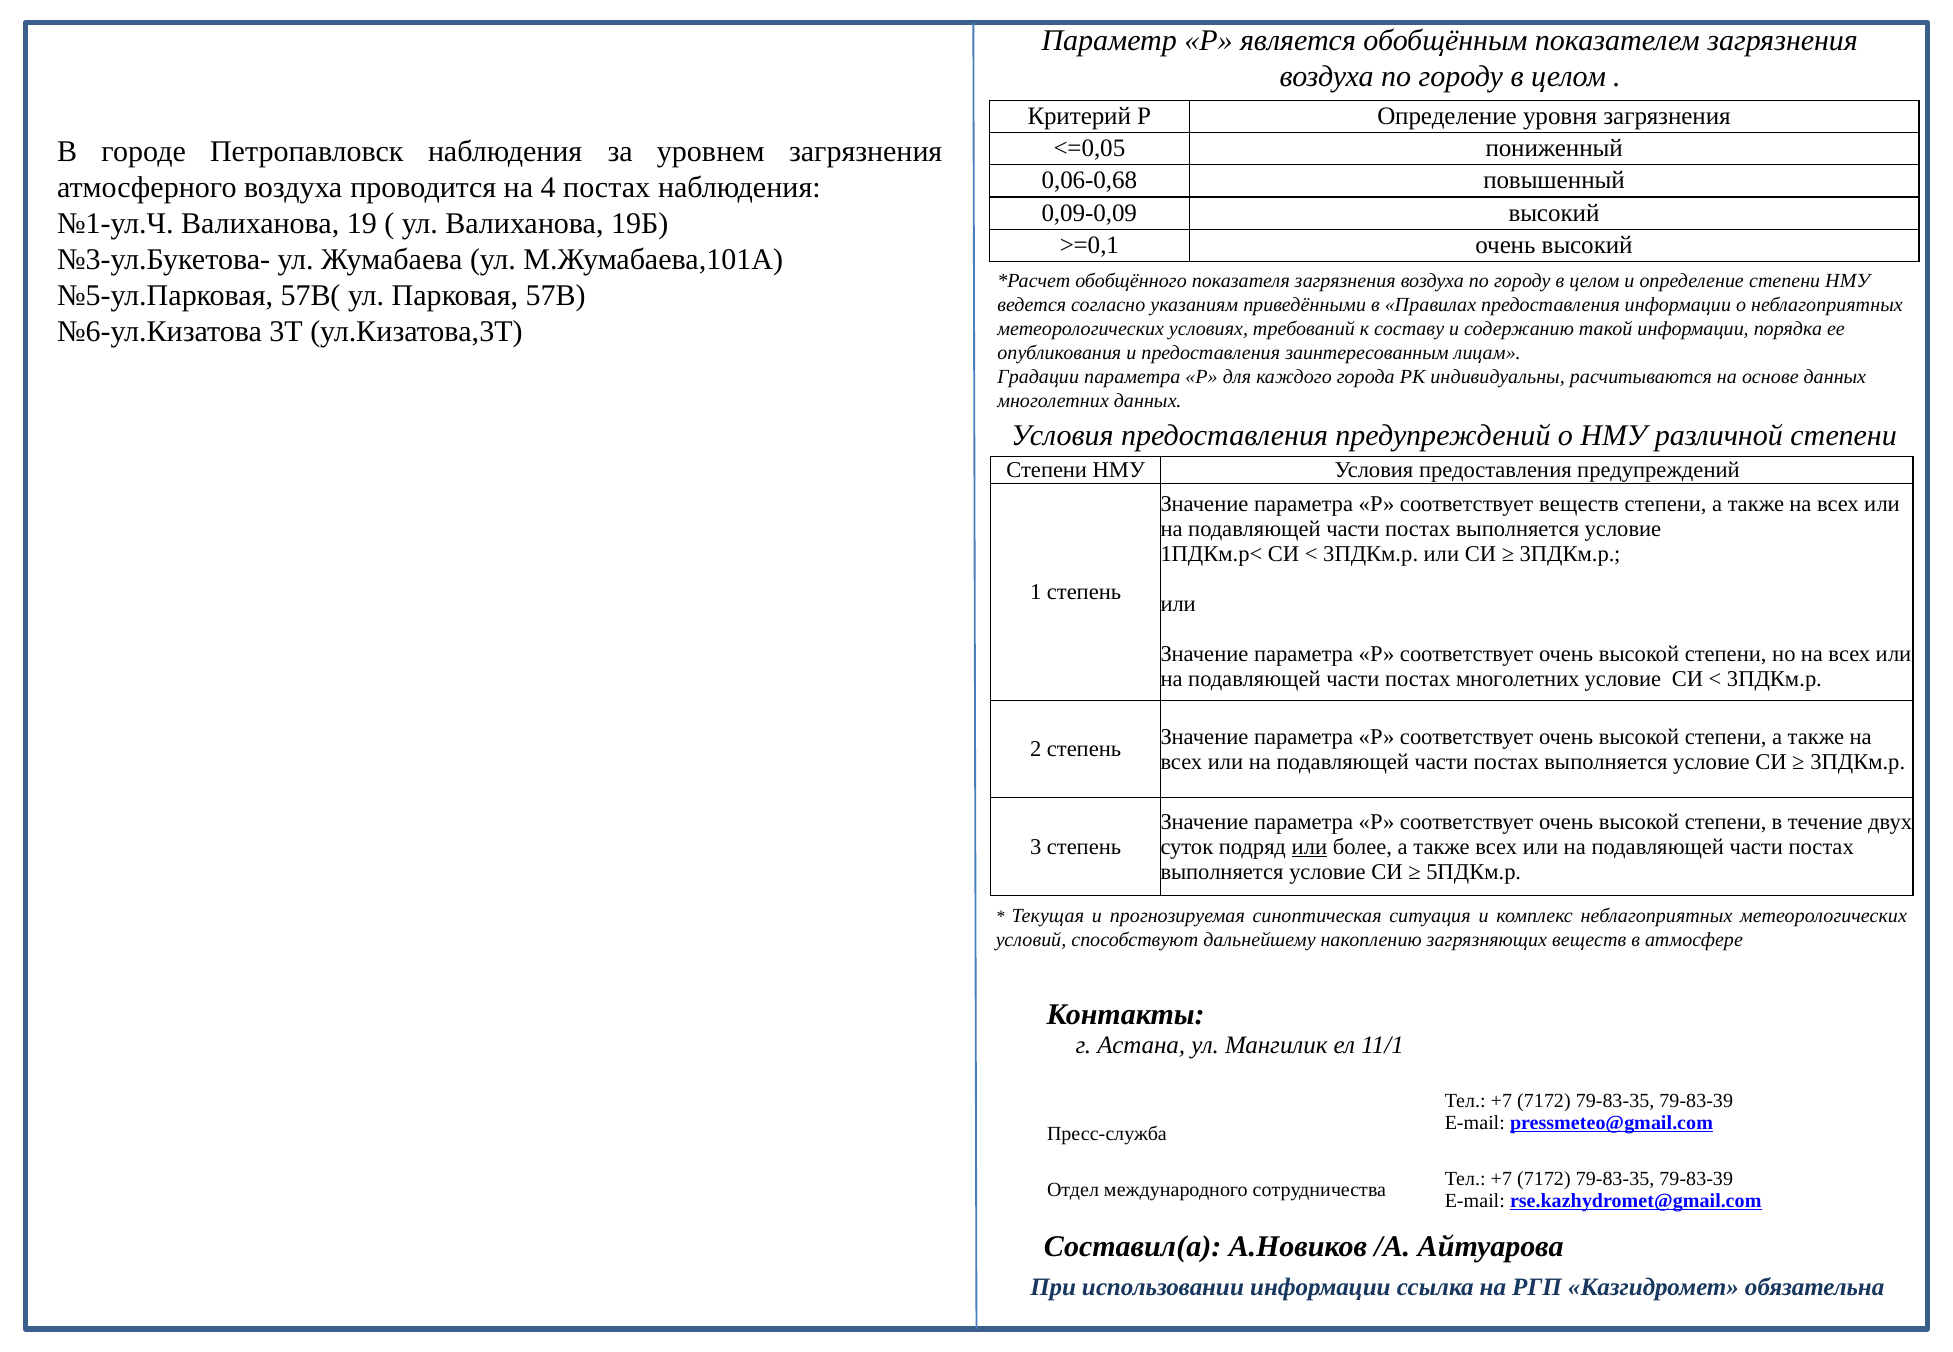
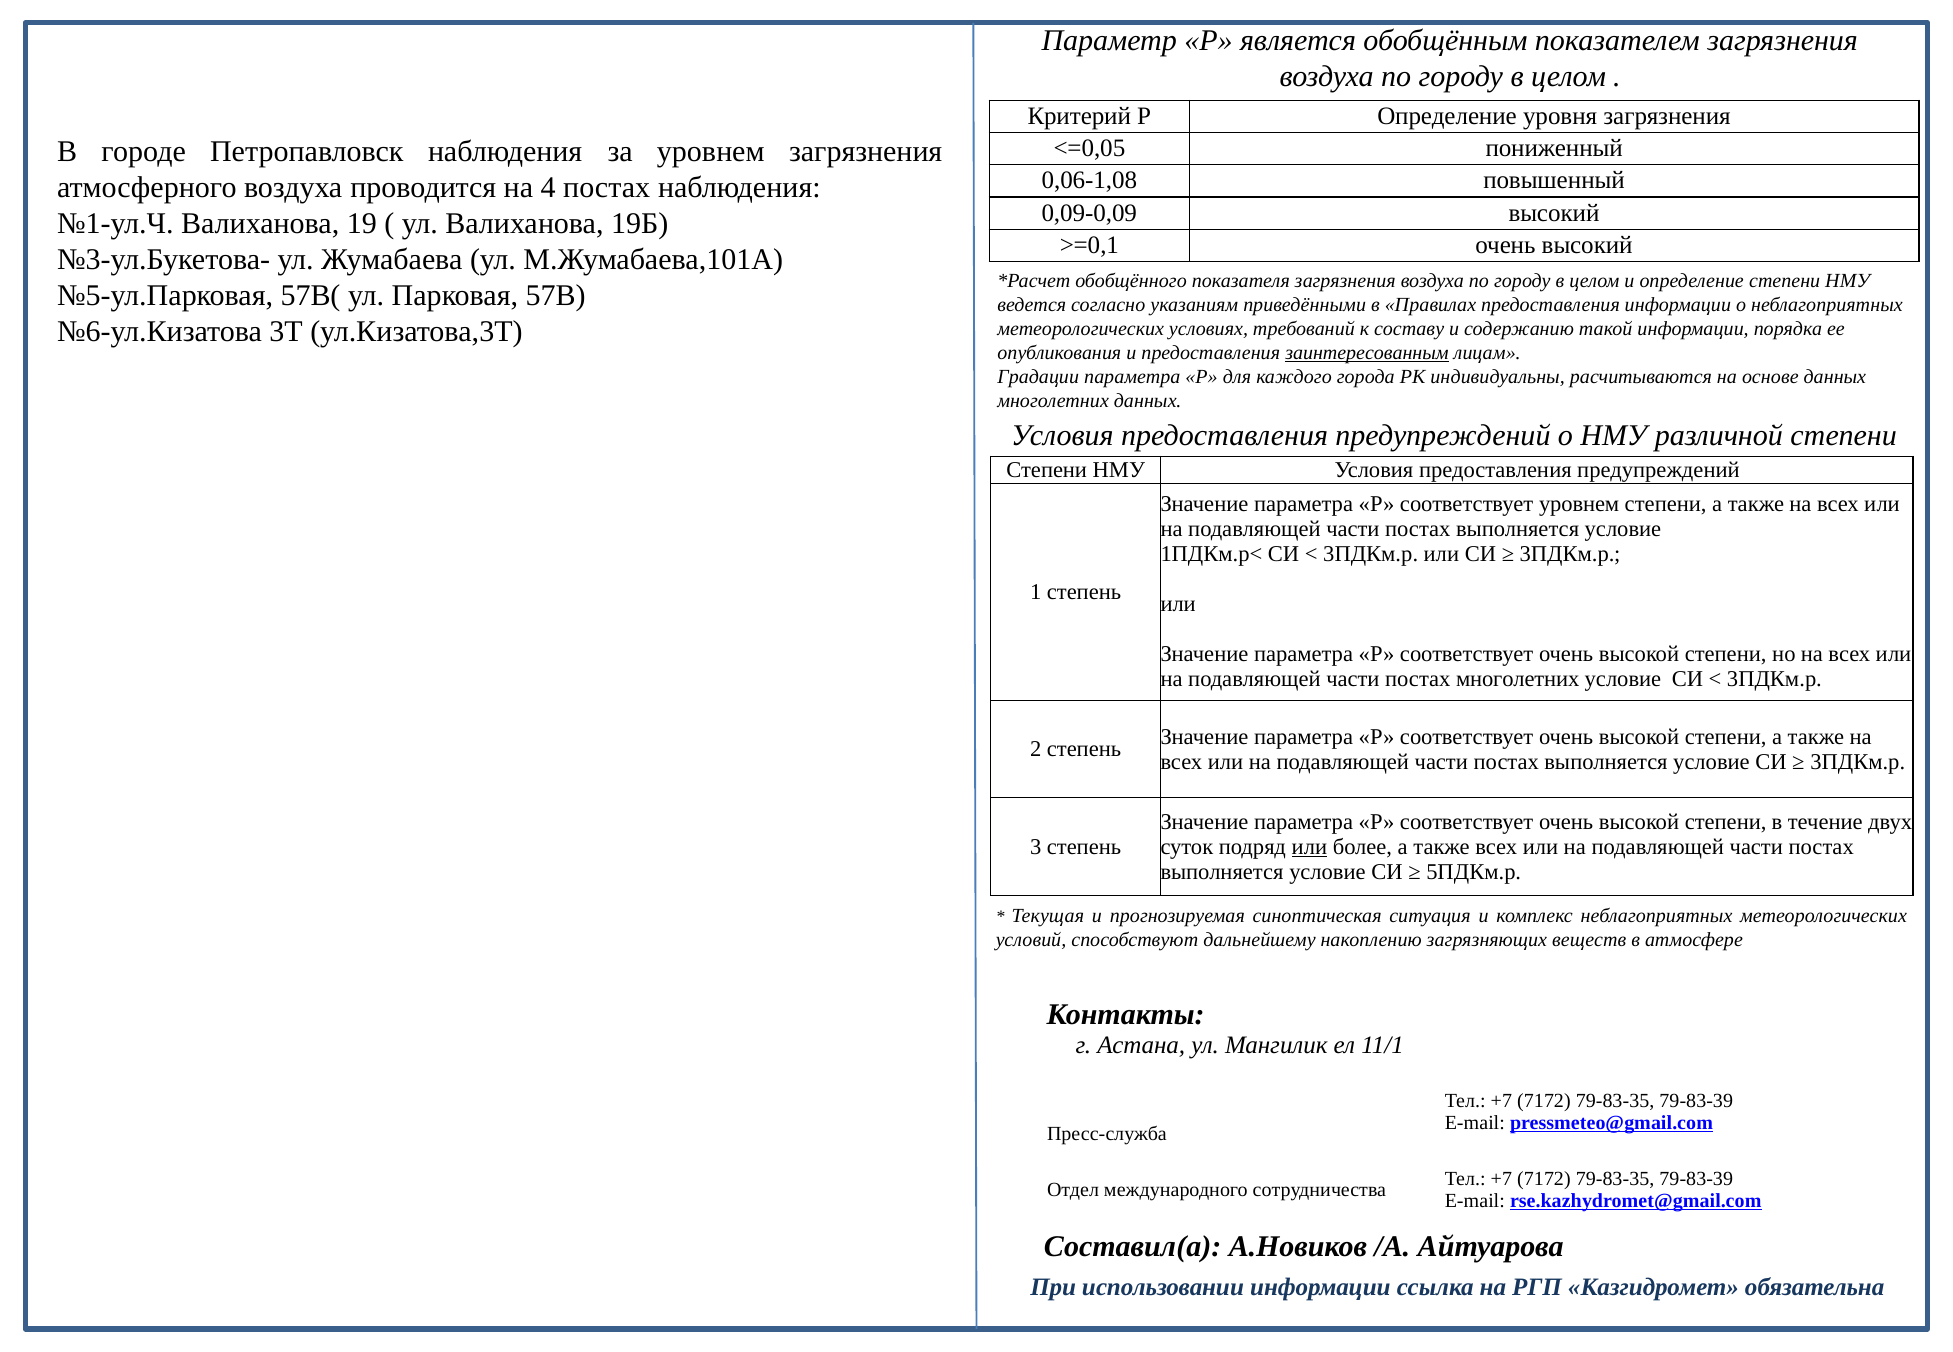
0,06-0,68: 0,06-0,68 -> 0,06-1,08
заинтересованным underline: none -> present
соответствует веществ: веществ -> уровнем
